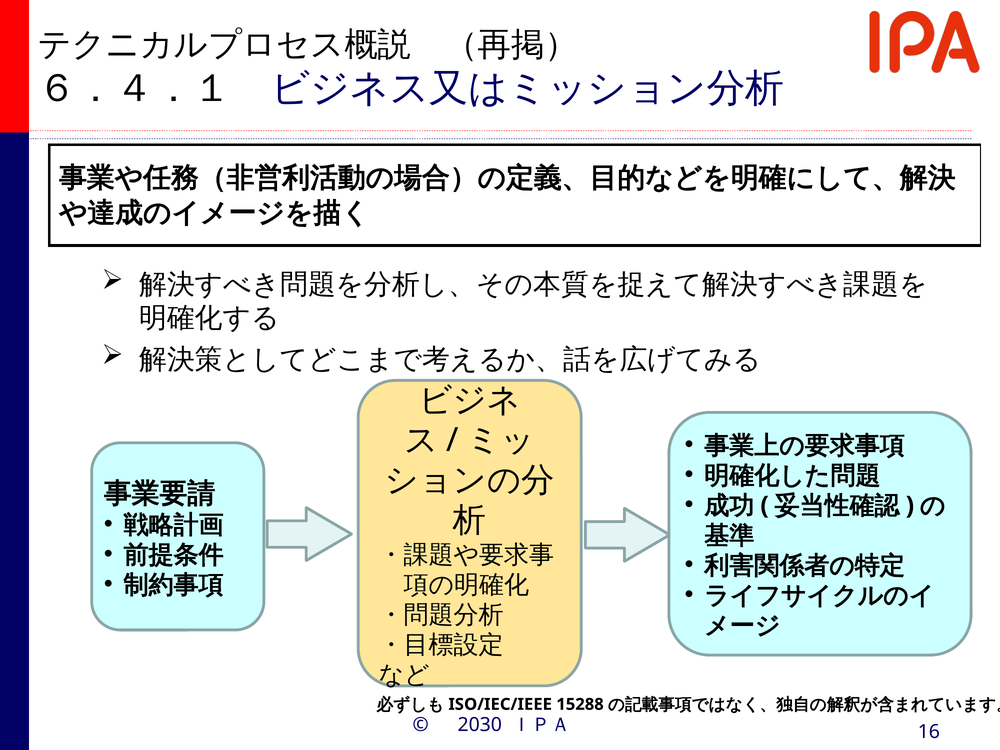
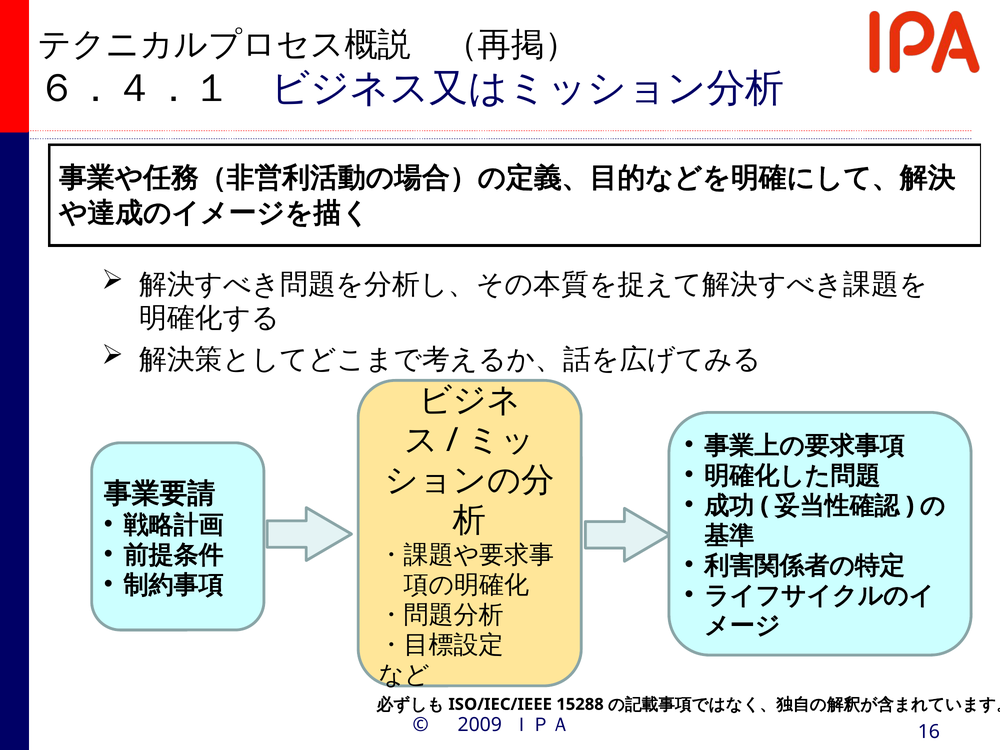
2030: 2030 -> 2009
